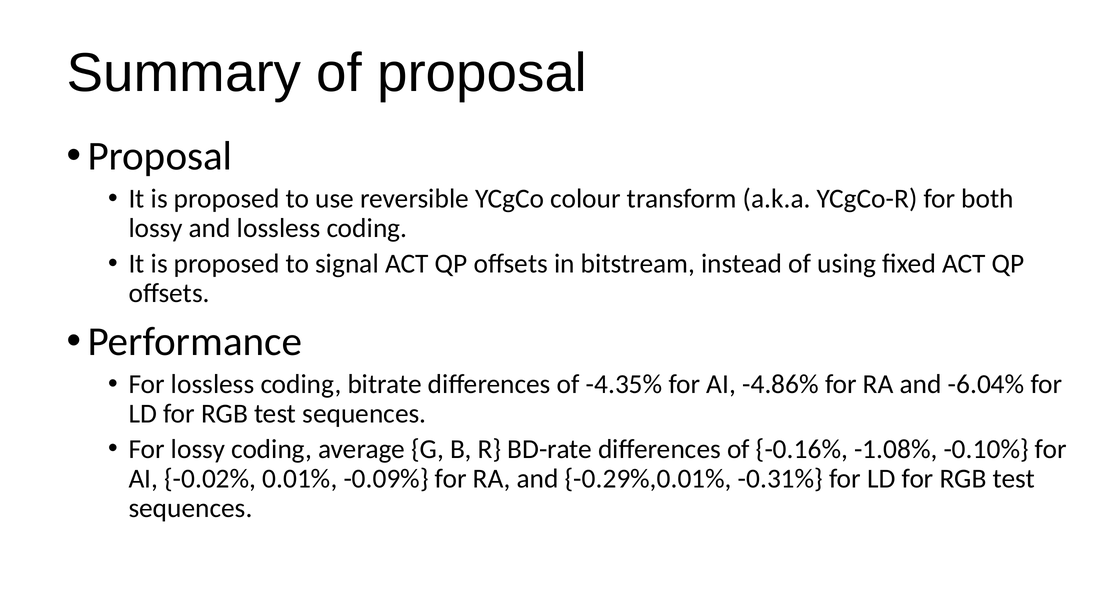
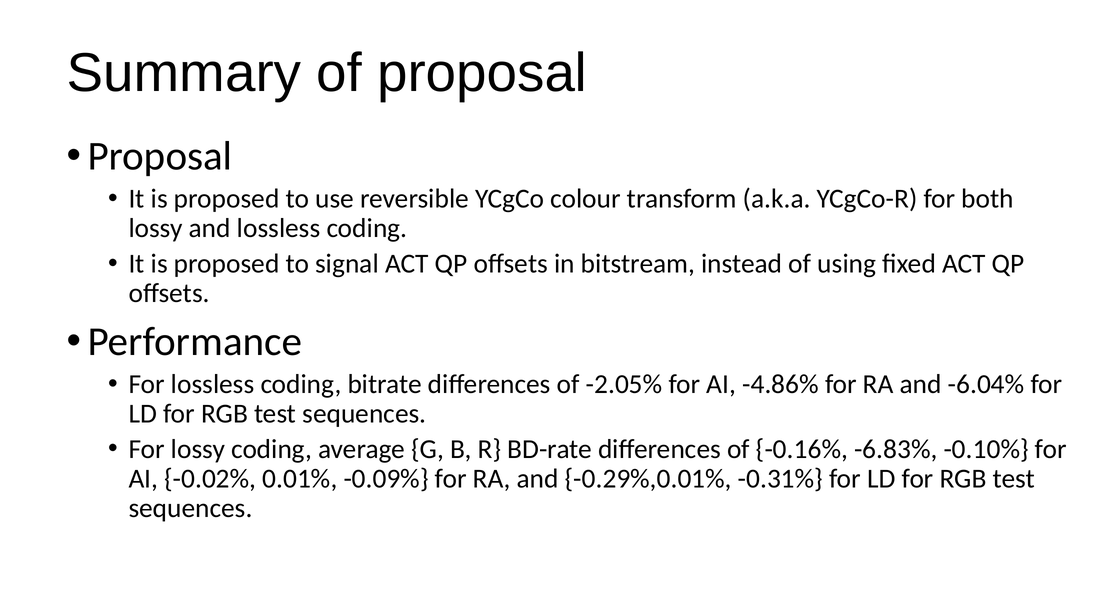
-4.35%: -4.35% -> -2.05%
-1.08%: -1.08% -> -6.83%
